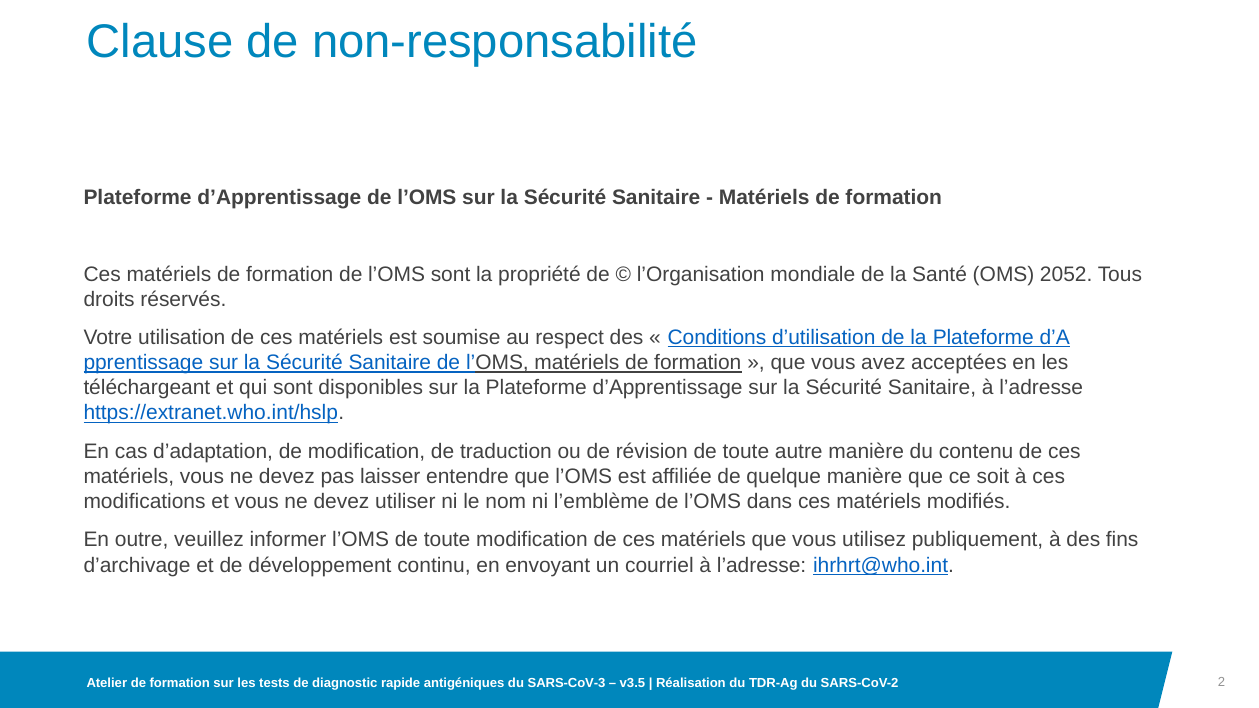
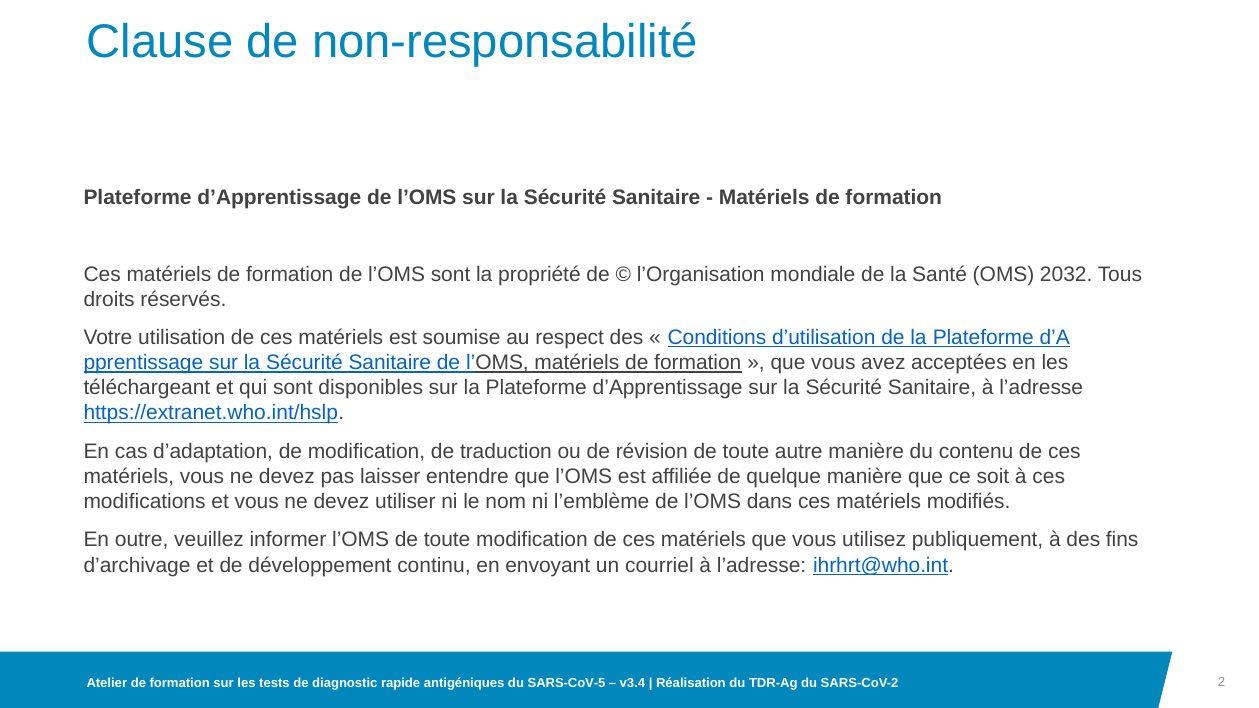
2052: 2052 -> 2032
SARS-CoV-3: SARS-CoV-3 -> SARS-CoV-5
v3.5: v3.5 -> v3.4
